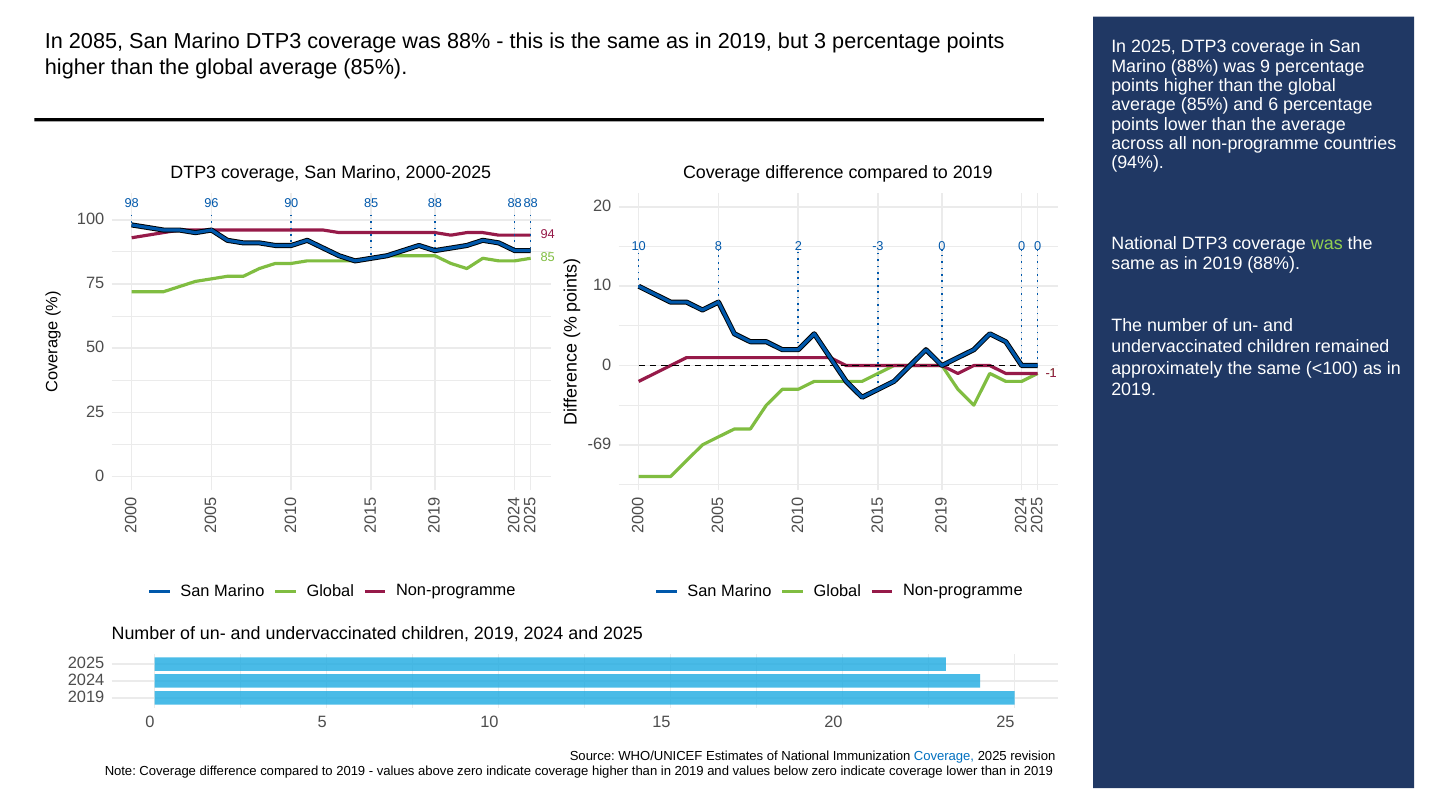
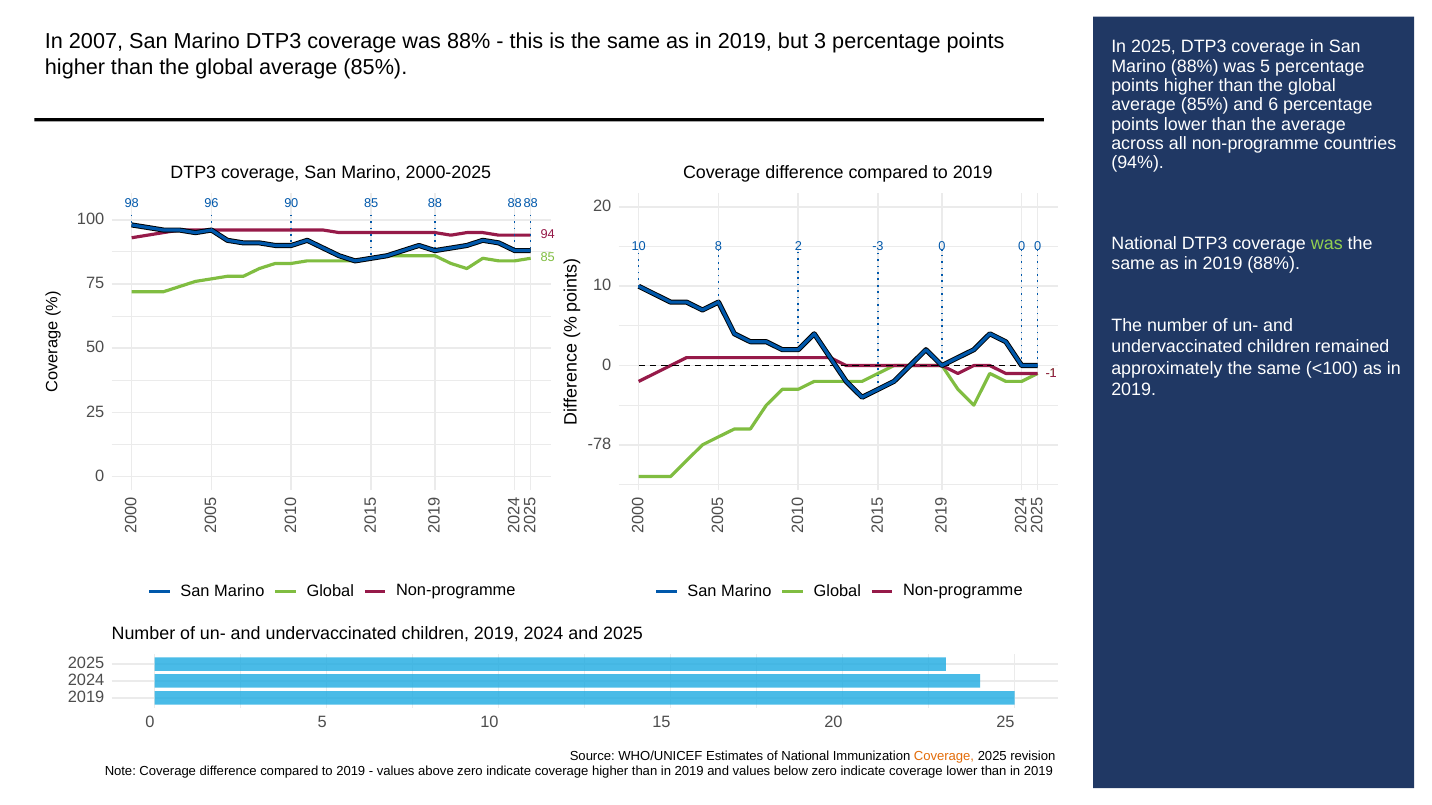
2085: 2085 -> 2007
was 9: 9 -> 5
-69: -69 -> -78
Coverage at (944, 757) colour: blue -> orange
